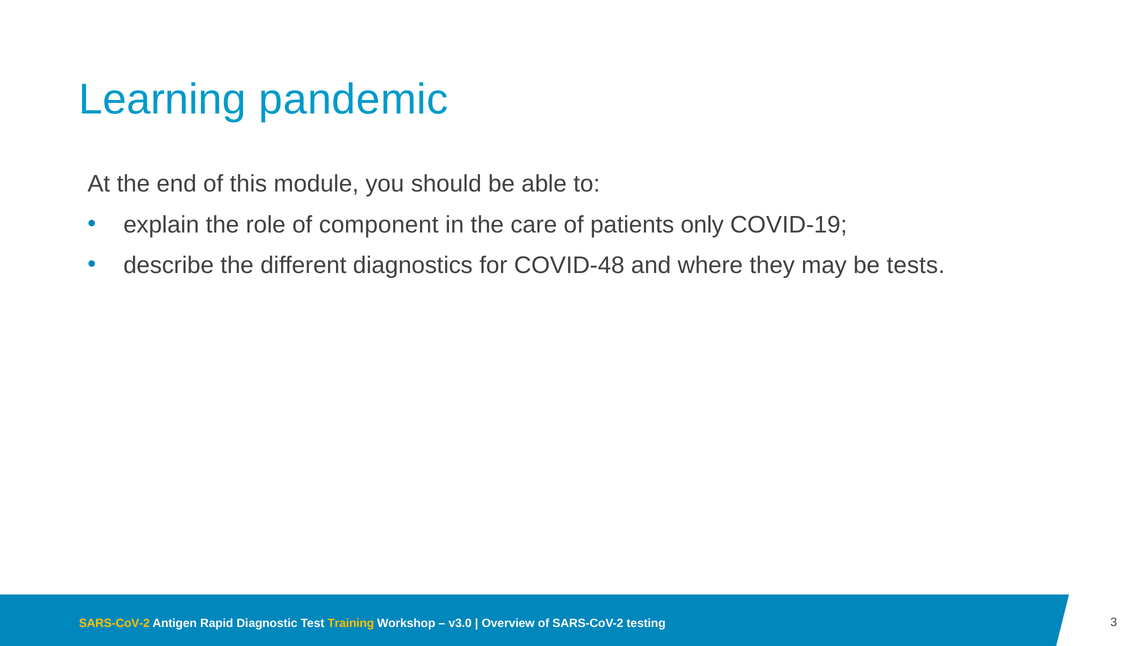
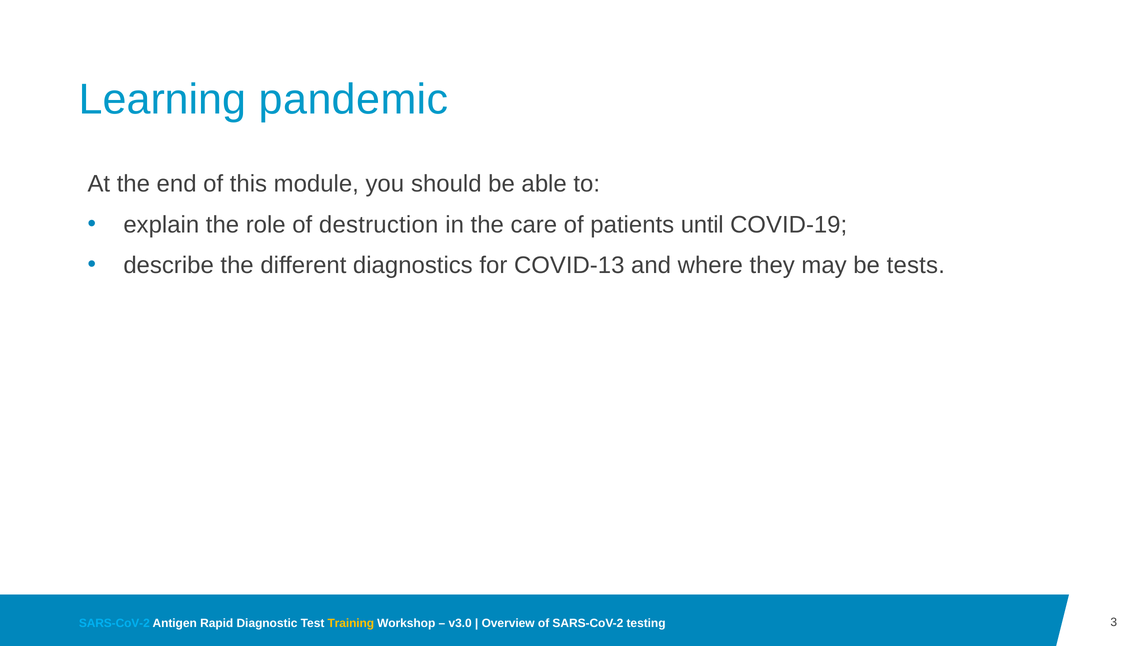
component: component -> destruction
only: only -> until
COVID-48: COVID-48 -> COVID-13
SARS-CoV-2 at (114, 623) colour: yellow -> light blue
